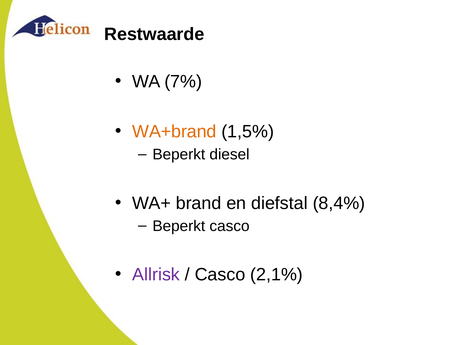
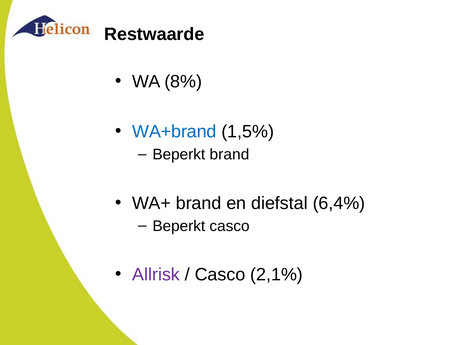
7%: 7% -> 8%
WA+brand colour: orange -> blue
Beperkt diesel: diesel -> brand
8,4%: 8,4% -> 6,4%
